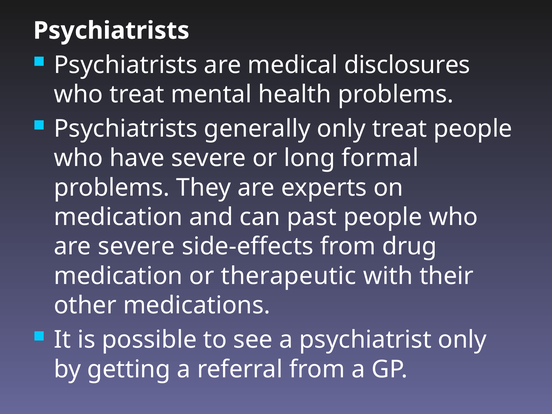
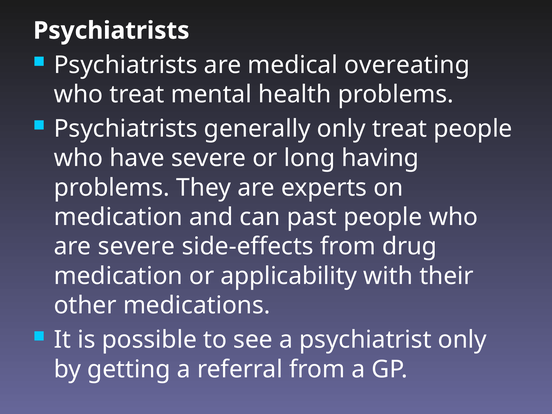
disclosures: disclosures -> overeating
formal: formal -> having
therapeutic: therapeutic -> applicability
